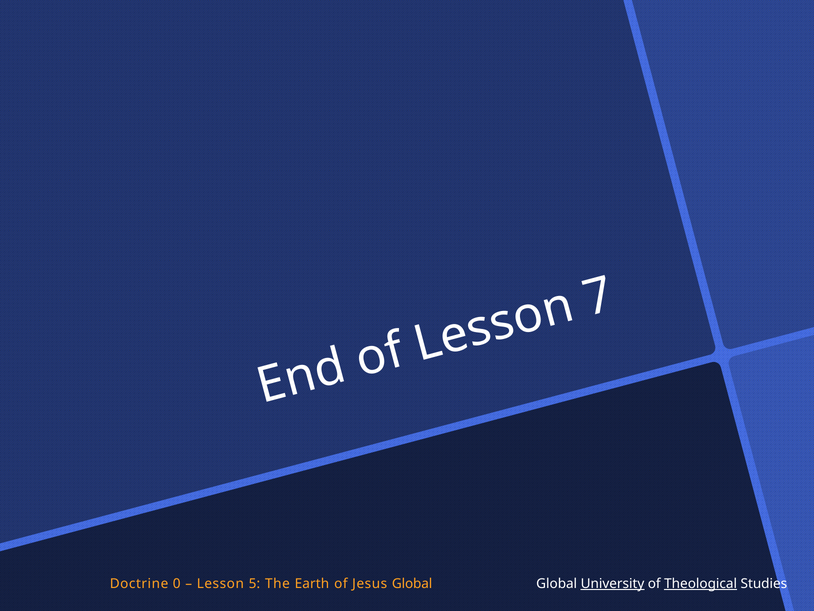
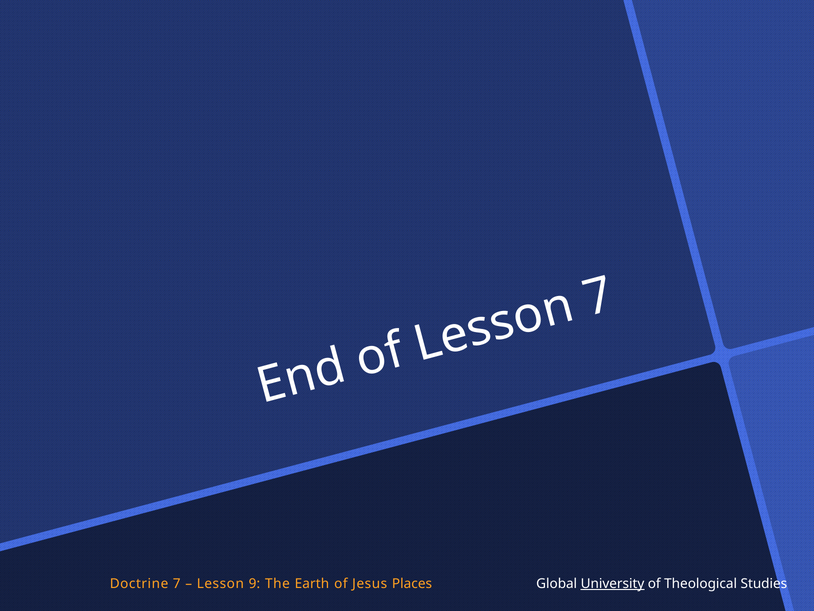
Doctrine 0: 0 -> 7
5: 5 -> 9
Jesus Global: Global -> Places
Theological underline: present -> none
